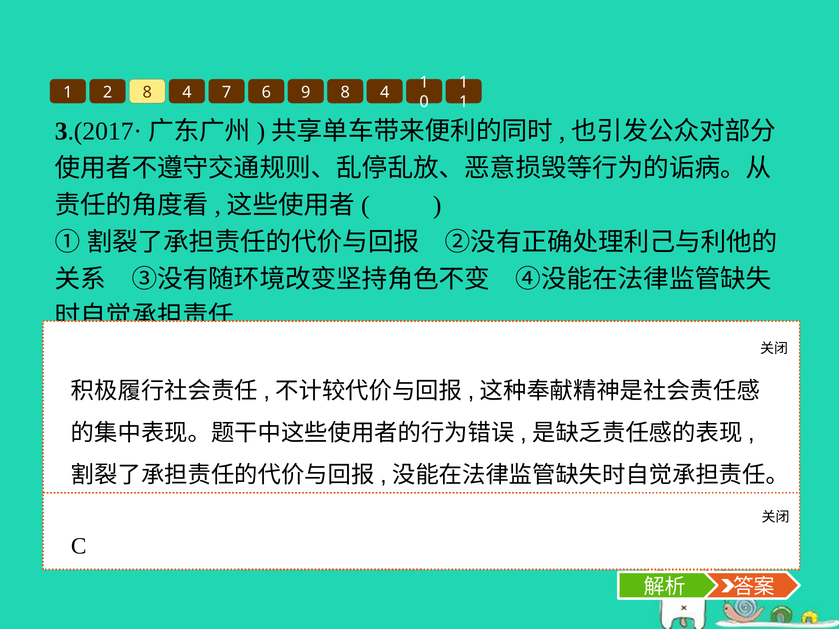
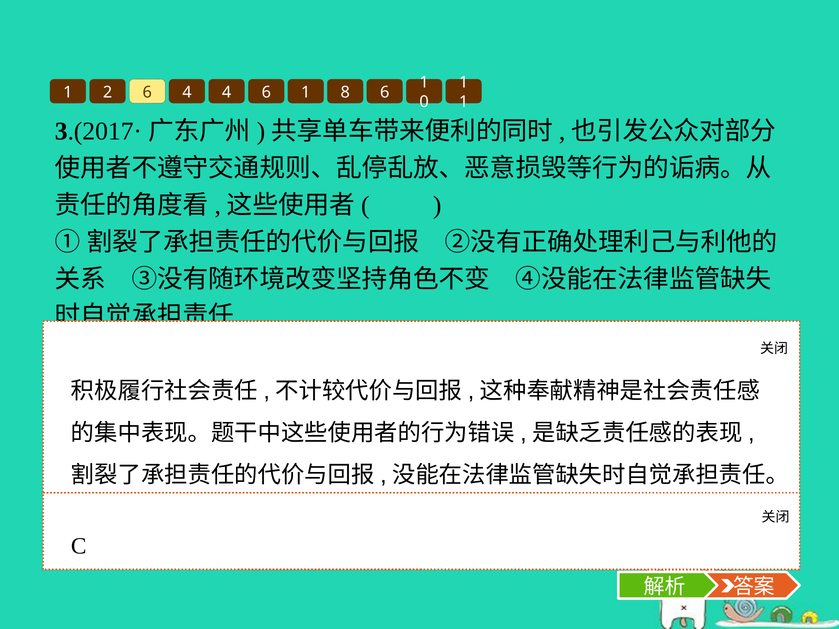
2 8: 8 -> 6
4 7: 7 -> 4
9 at (306, 92): 9 -> 1
4 at (385, 92): 4 -> 6
